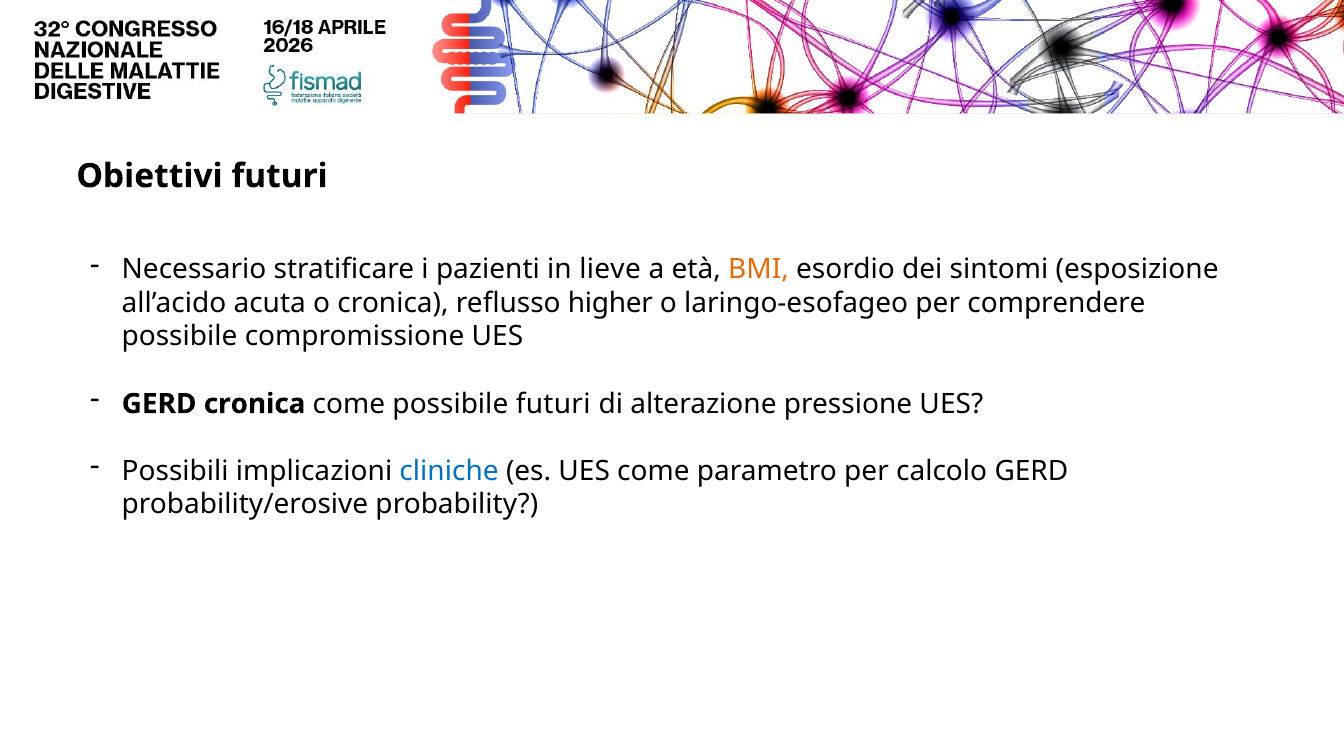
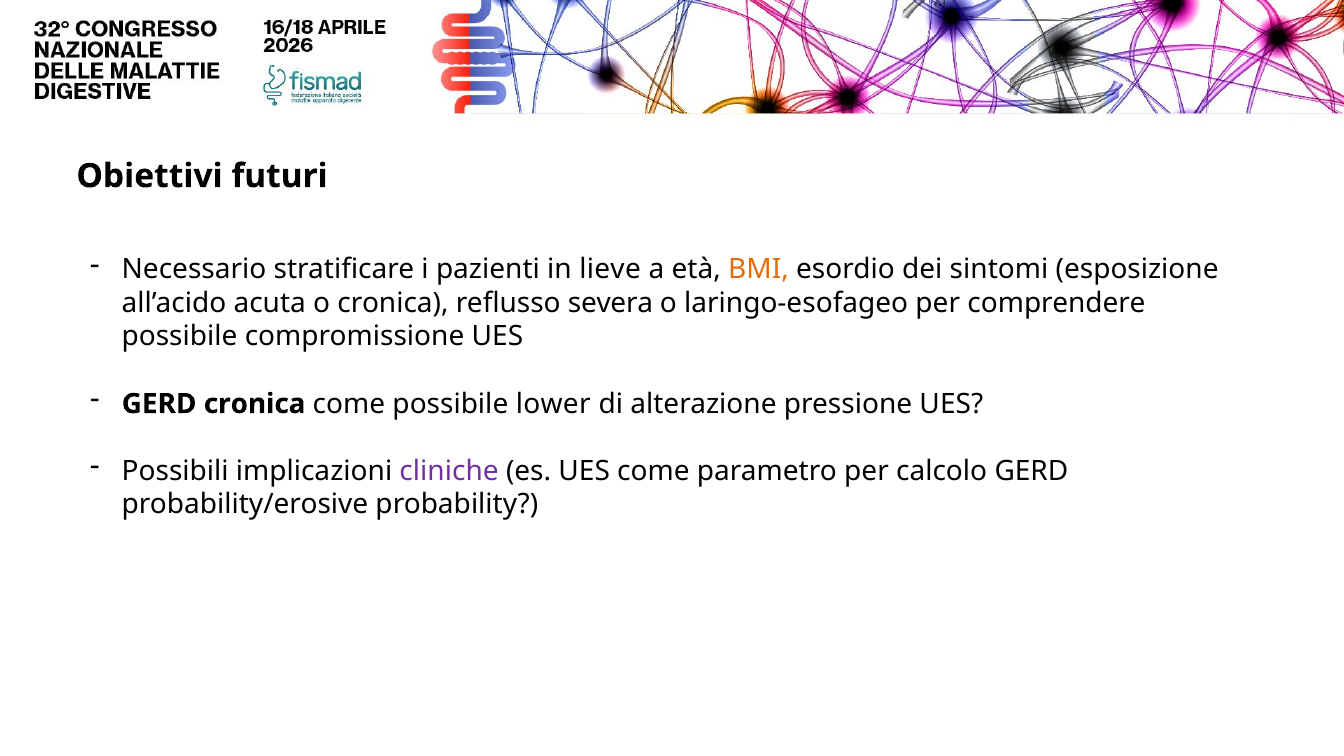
higher: higher -> severa
possibile futuri: futuri -> lower
cliniche colour: blue -> purple
